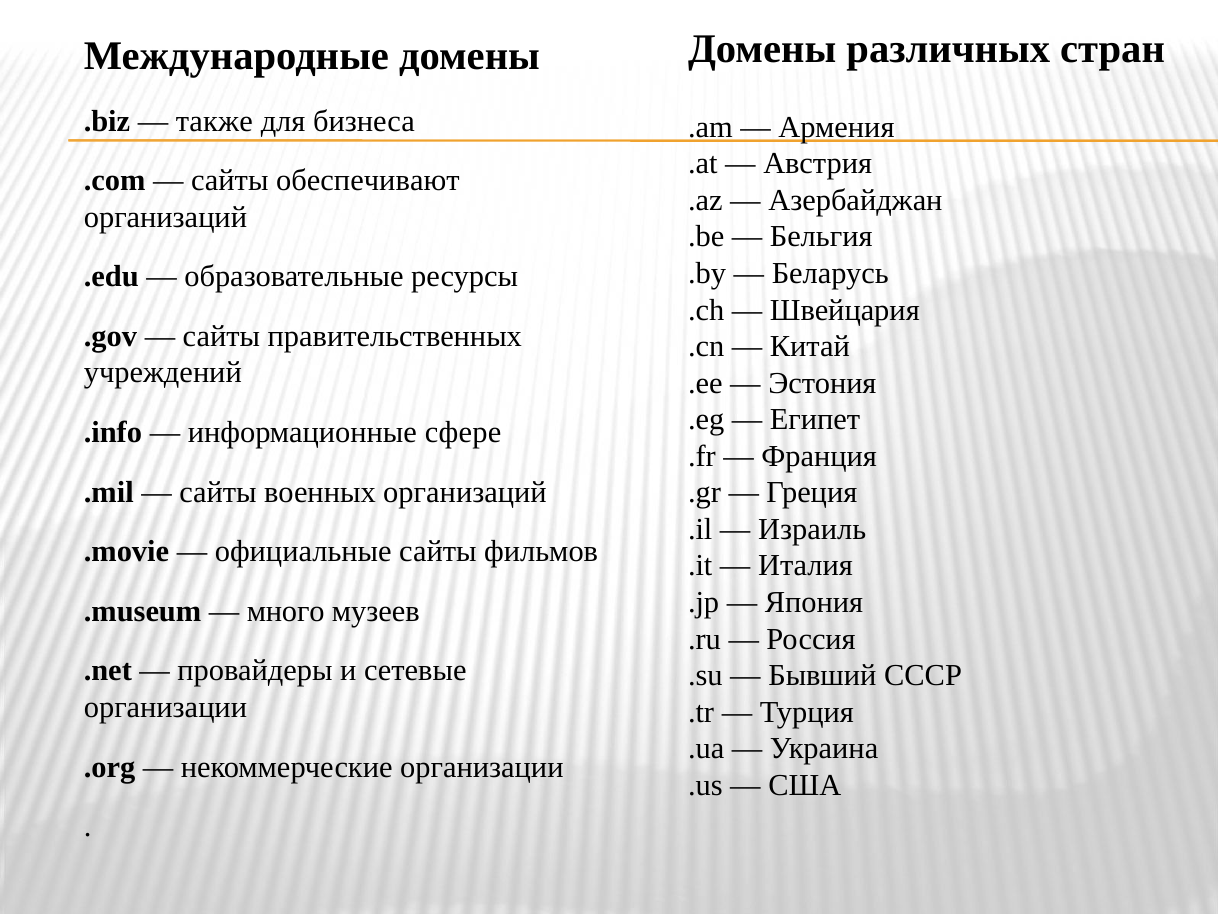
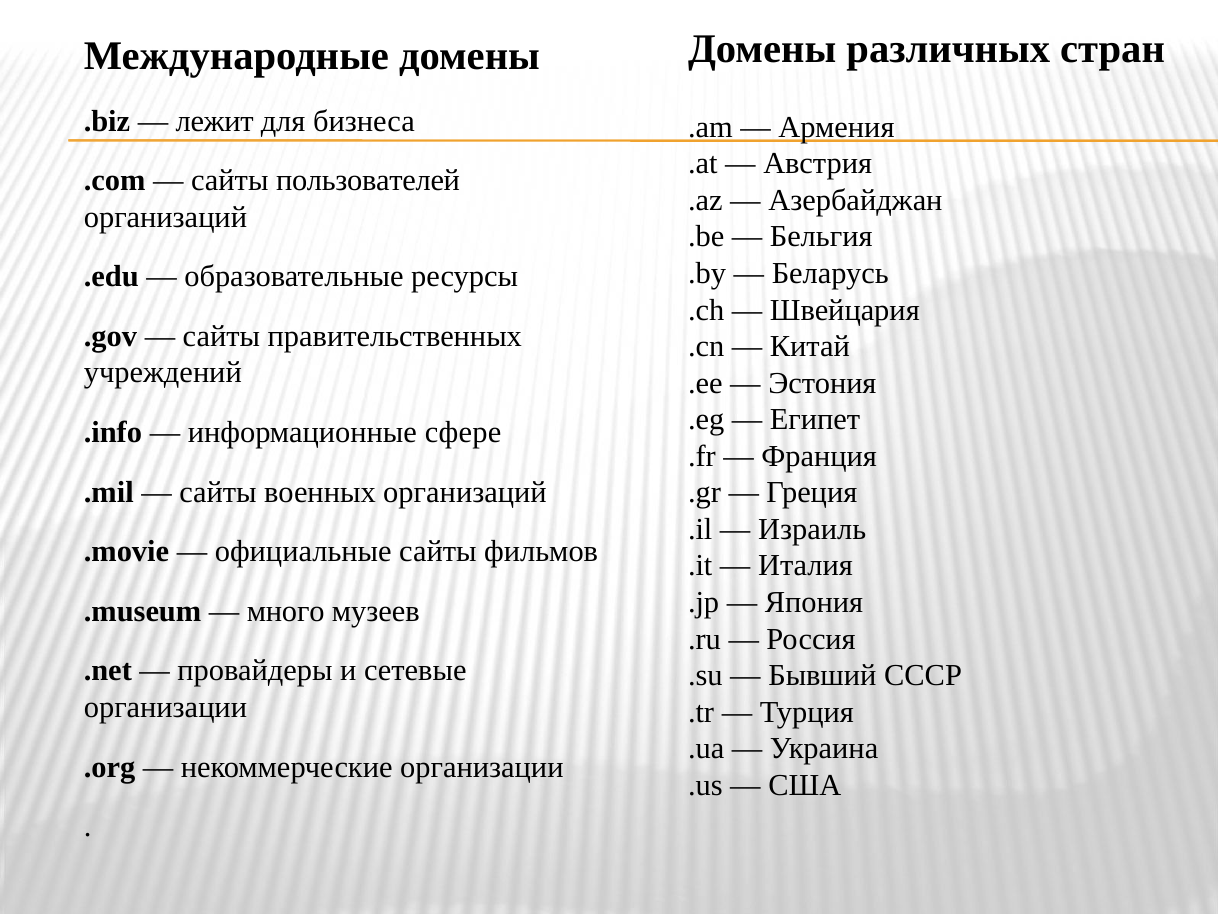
также: также -> лежит
обеспечивают: обеспечивают -> пользователей
